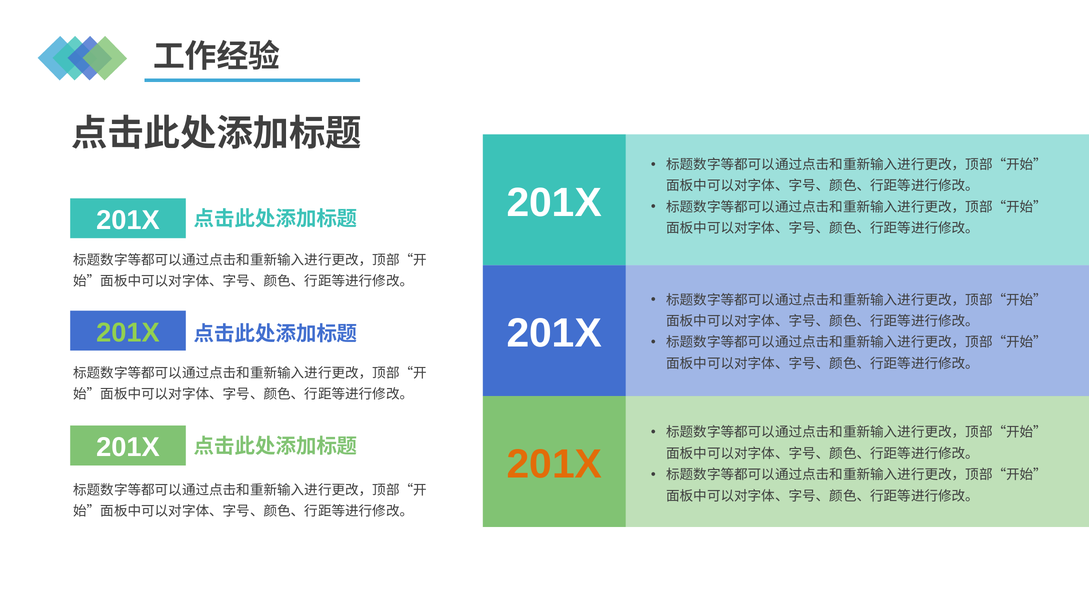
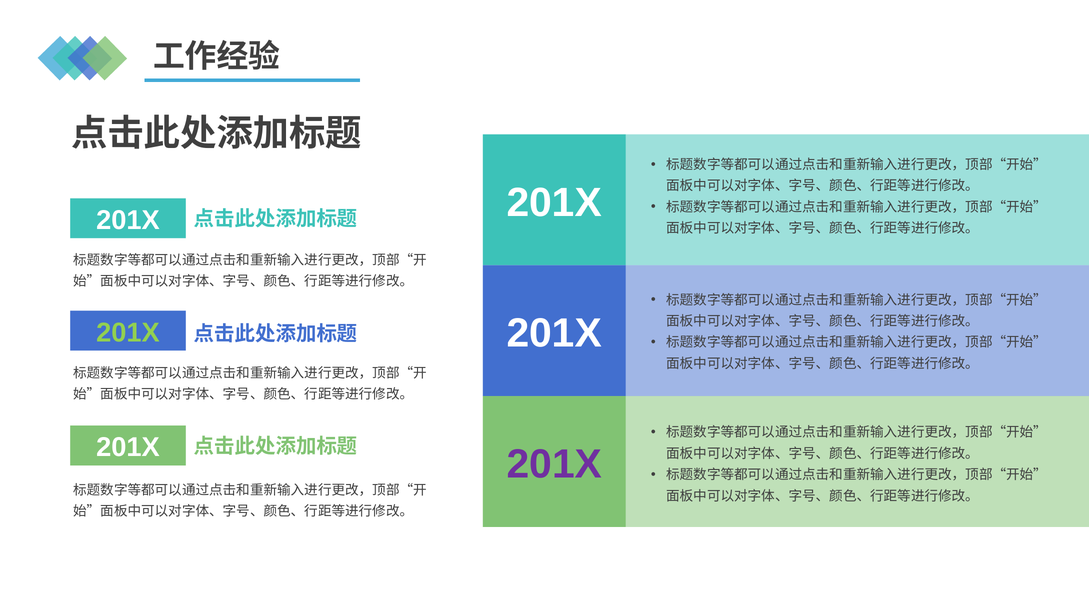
201X at (554, 465) colour: orange -> purple
